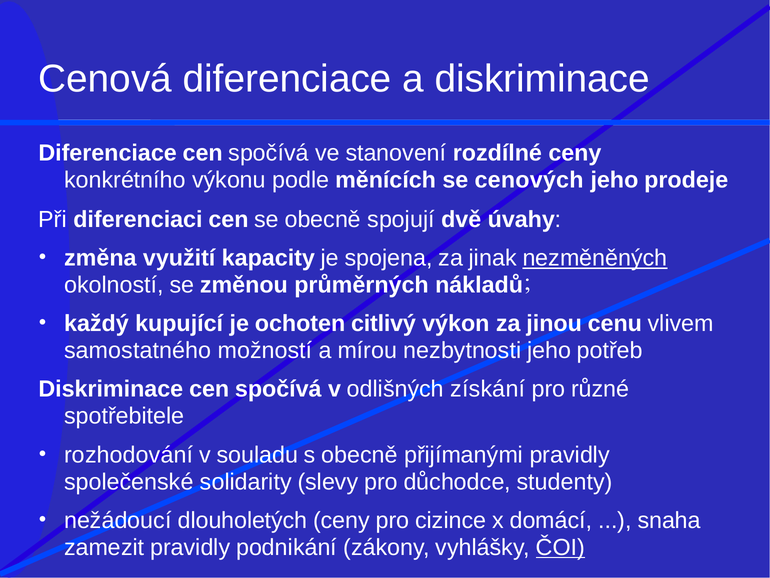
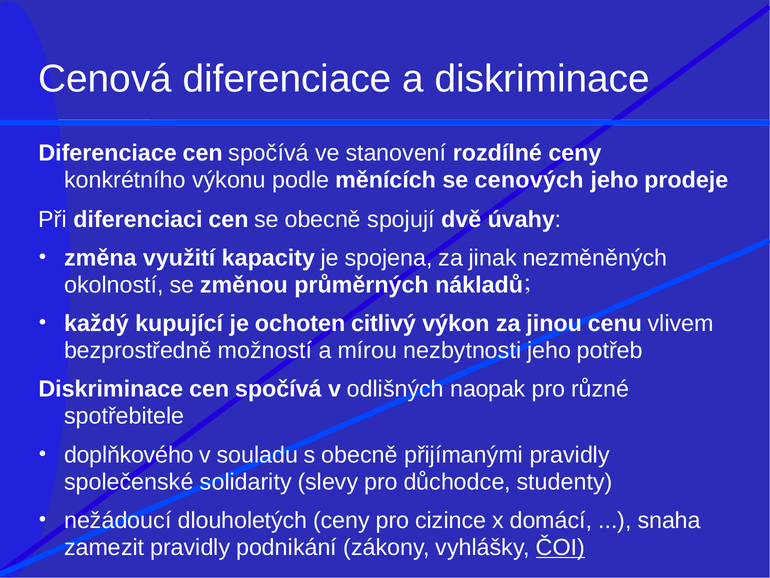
nezměněných underline: present -> none
samostatného: samostatného -> bezprostředně
získání: získání -> naopak
rozhodování: rozhodování -> doplňkového
